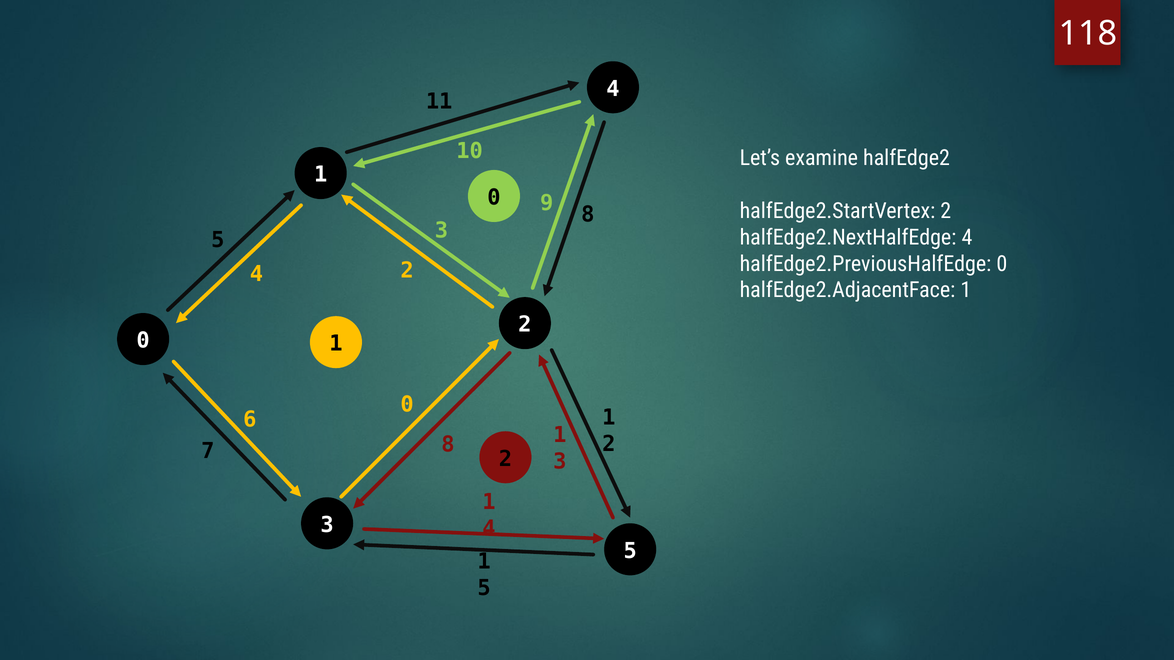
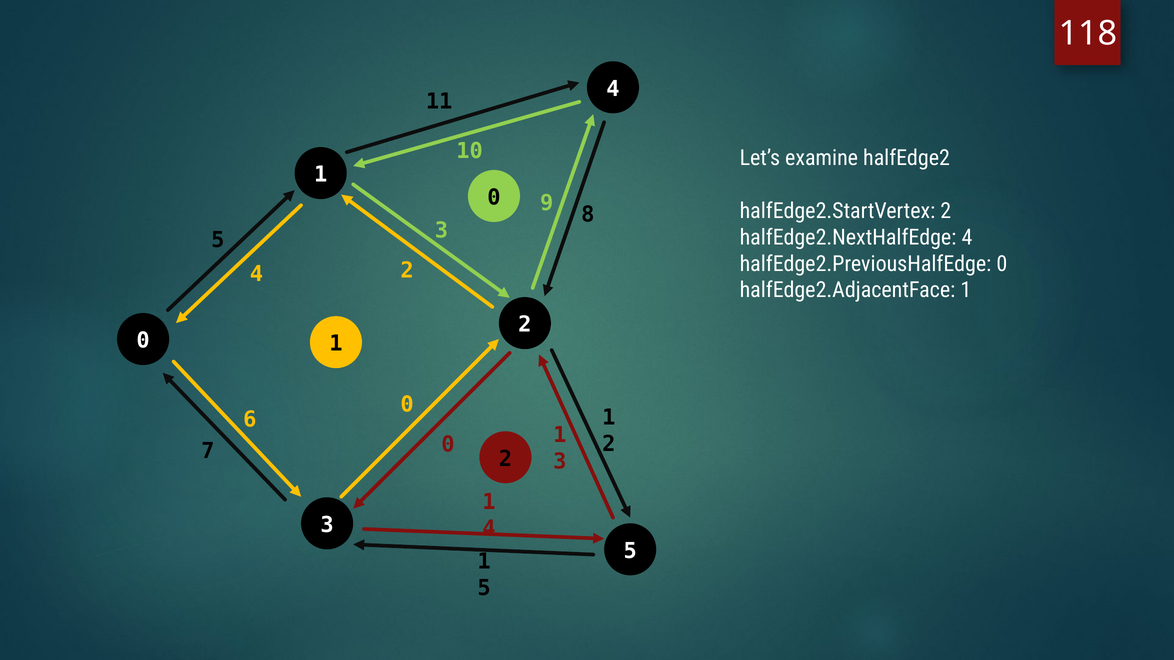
7 8: 8 -> 0
